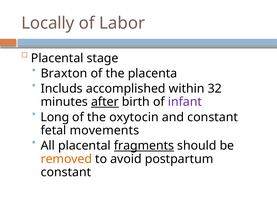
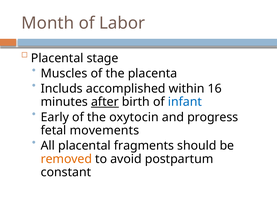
Locally: Locally -> Month
Braxton: Braxton -> Muscles
32: 32 -> 16
infant colour: purple -> blue
Long: Long -> Early
and constant: constant -> progress
fragments underline: present -> none
